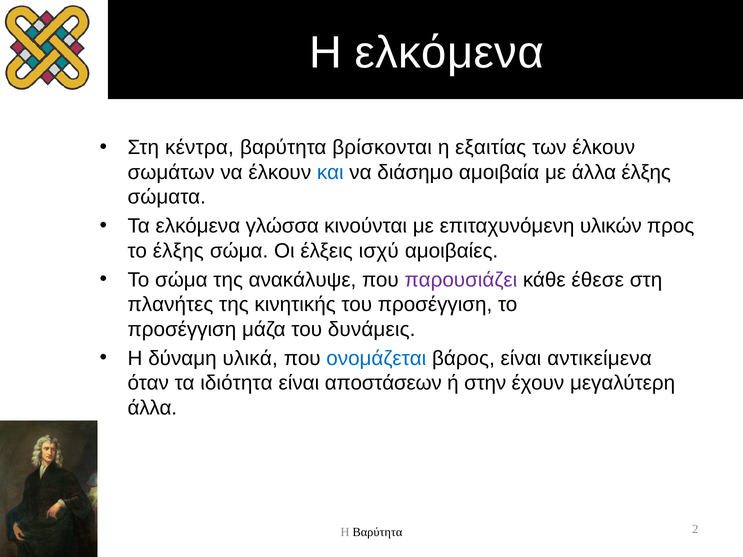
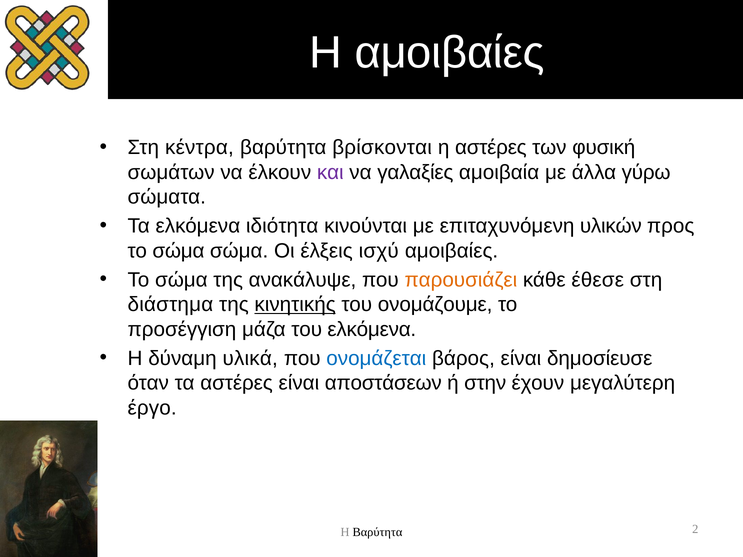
Η ελκόμενα: ελκόμενα -> αμοιβαίες
η εξαιτίας: εξαιτίας -> αστέρες
των έλκουν: έλκουν -> φυσική
και colour: blue -> purple
διάσημο: διάσημο -> γαλαξίες
άλλα έλξης: έλξης -> γύρω
γλώσσα: γλώσσα -> ιδιότητα
έλξης at (178, 251): έλξης -> σώμα
παρουσιάζει colour: purple -> orange
πλανήτες: πλανήτες -> διάστημα
κινητικής underline: none -> present
του προσέγγιση: προσέγγιση -> ονομάζουμε
του δυνάμεις: δυνάμεις -> ελκόμενα
αντικείμενα: αντικείμενα -> δημοσίευσε
τα ιδιότητα: ιδιότητα -> αστέρες
άλλα at (152, 408): άλλα -> έργο
